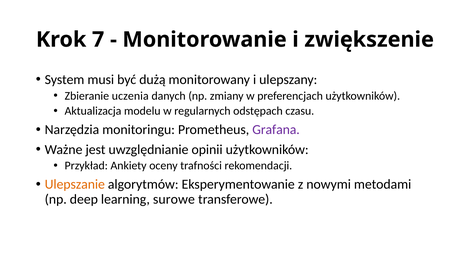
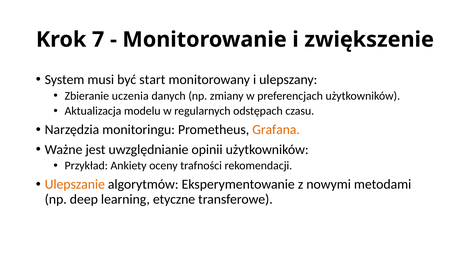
dużą: dużą -> start
Grafana colour: purple -> orange
surowe: surowe -> etyczne
